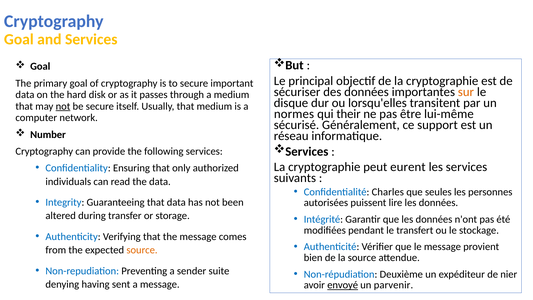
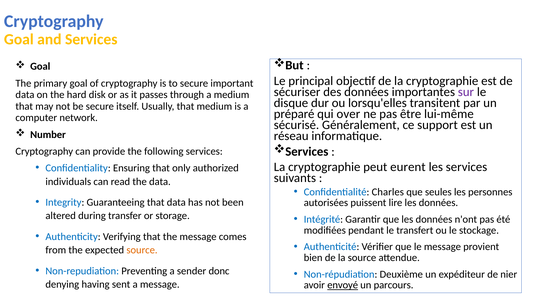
sur colour: orange -> purple
not at (63, 106) underline: present -> none
normes: normes -> préparé
their: their -> over
suite: suite -> donc
parvenir: parvenir -> parcours
